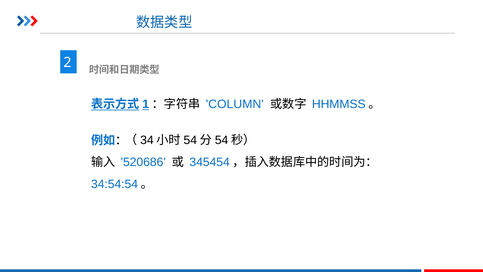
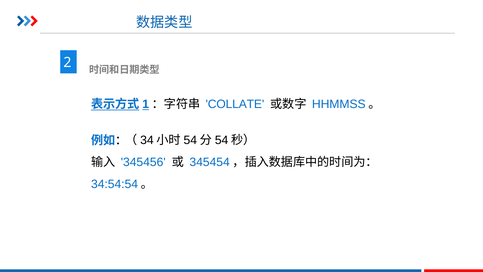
COLUMN: COLUMN -> COLLATE
520686: 520686 -> 345456
